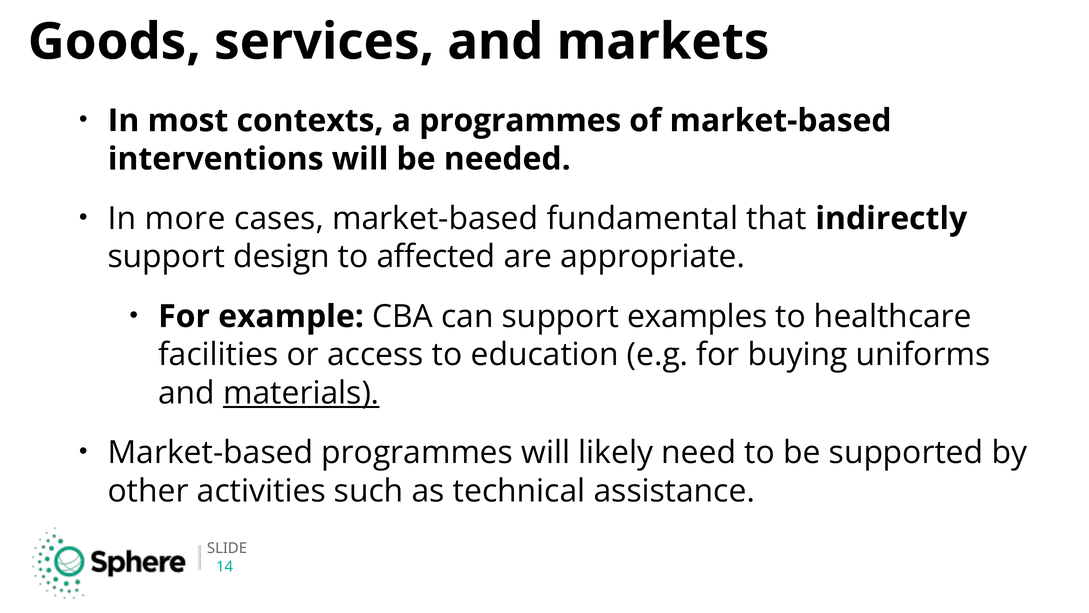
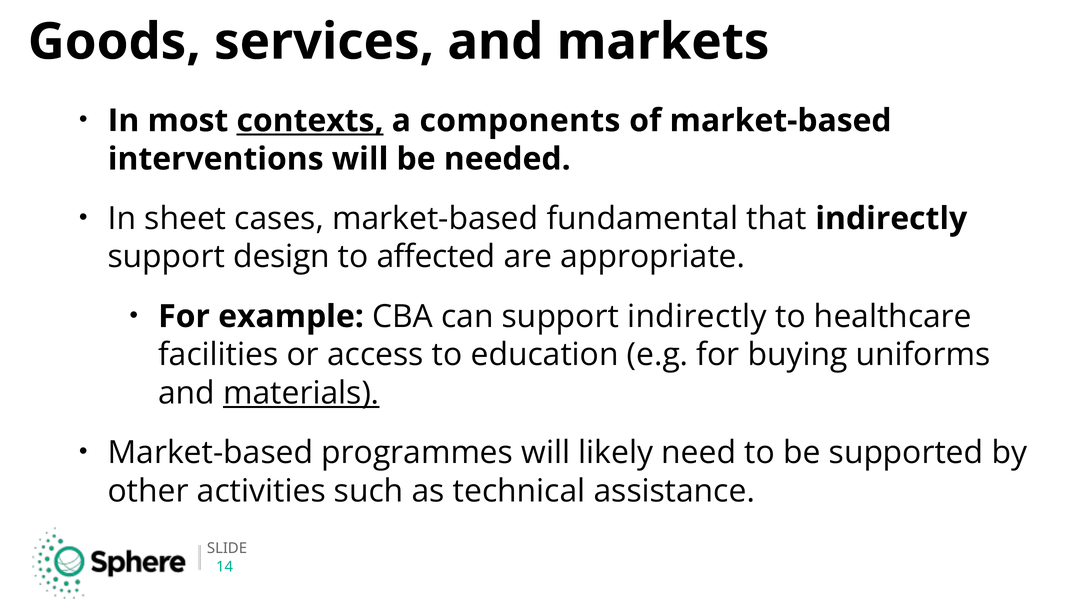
contexts underline: none -> present
a programmes: programmes -> components
more: more -> sheet
support examples: examples -> indirectly
